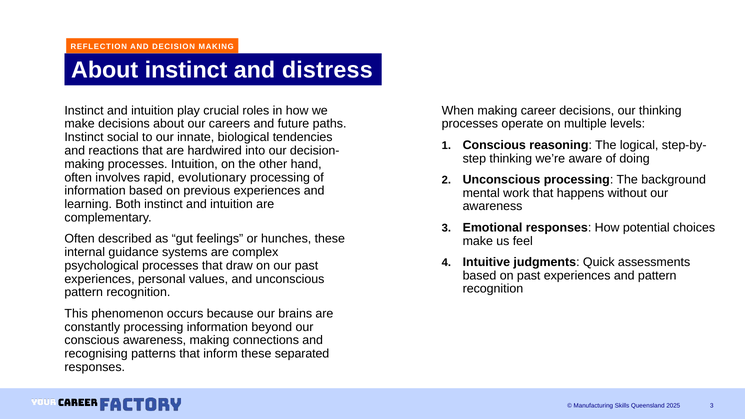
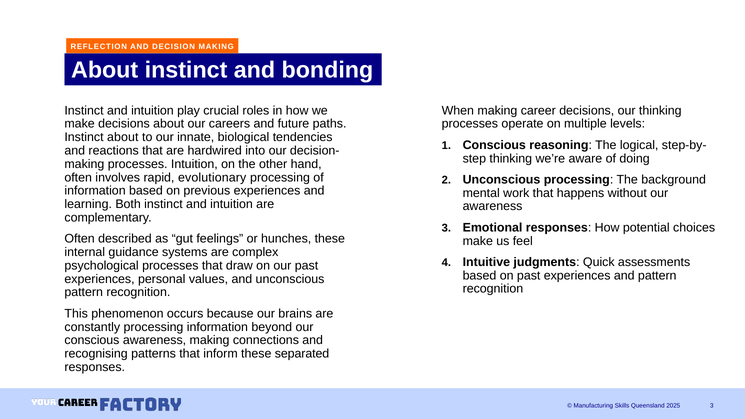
distress: distress -> bonding
Instinct social: social -> about
